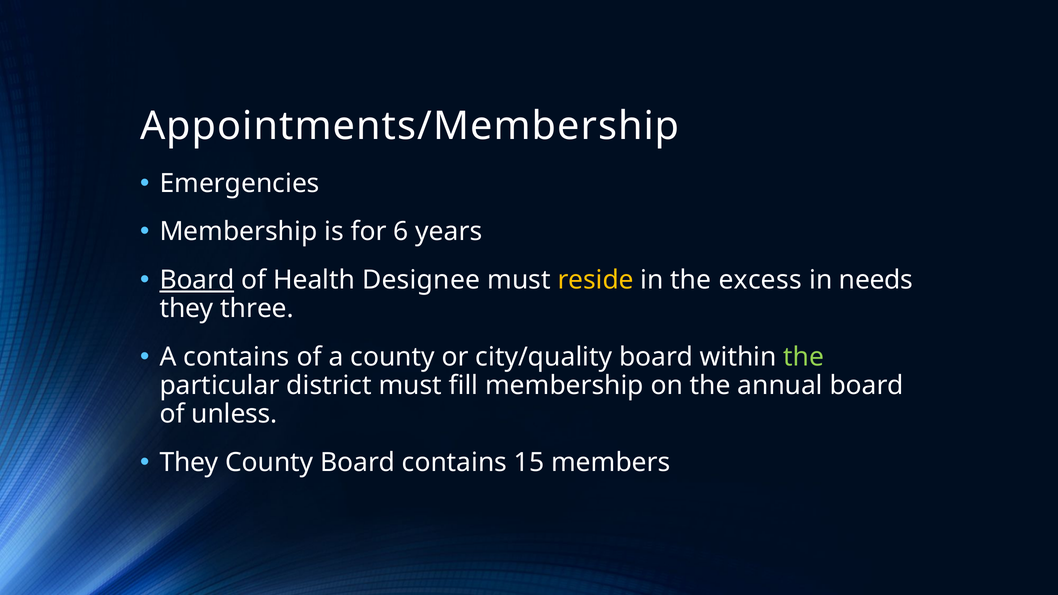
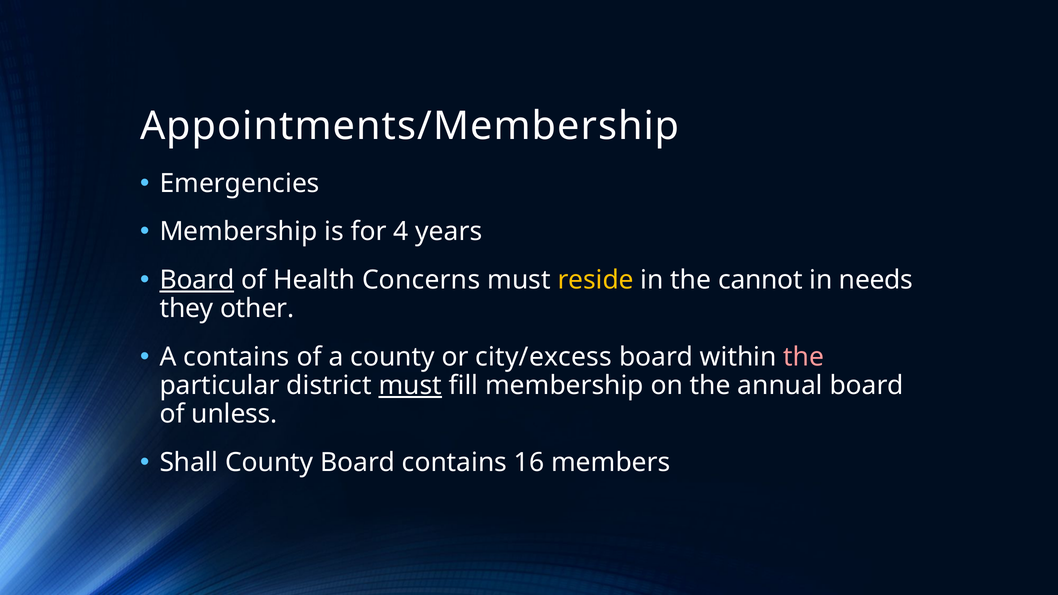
6: 6 -> 4
Designee: Designee -> Concerns
excess: excess -> cannot
three: three -> other
city/quality: city/quality -> city/excess
the at (804, 357) colour: light green -> pink
must at (410, 386) underline: none -> present
They at (189, 463): They -> Shall
15: 15 -> 16
